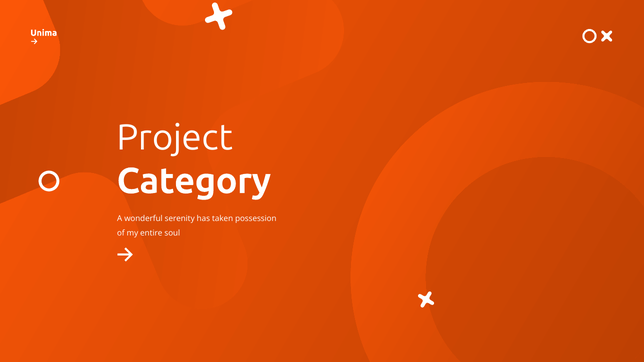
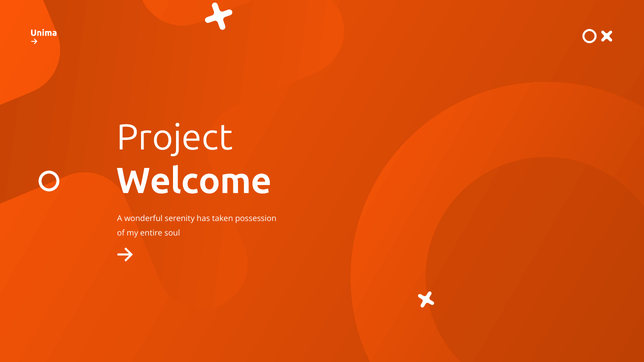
Category: Category -> Welcome
